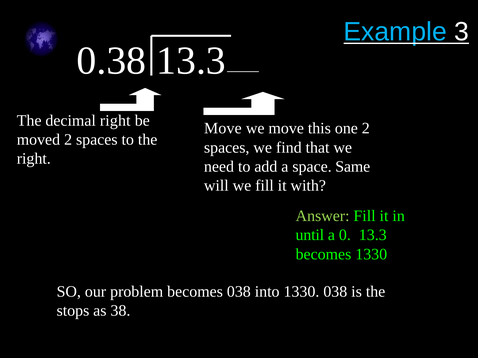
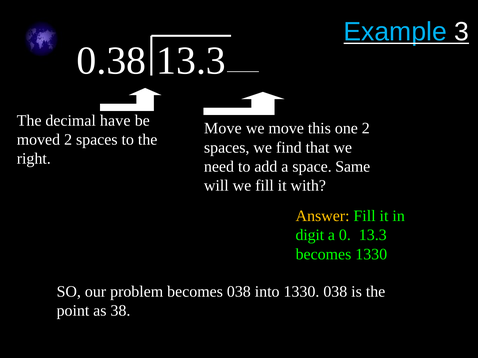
decimal right: right -> have
Answer colour: light green -> yellow
until: until -> digit
stops: stops -> point
